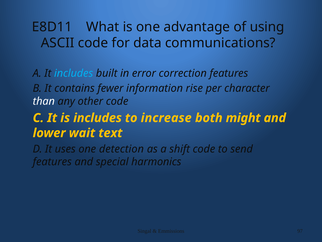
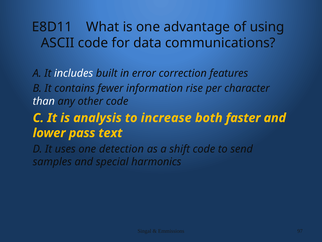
includes at (74, 73) colour: light blue -> white
is includes: includes -> analysis
might: might -> faster
wait: wait -> pass
features at (52, 162): features -> samples
